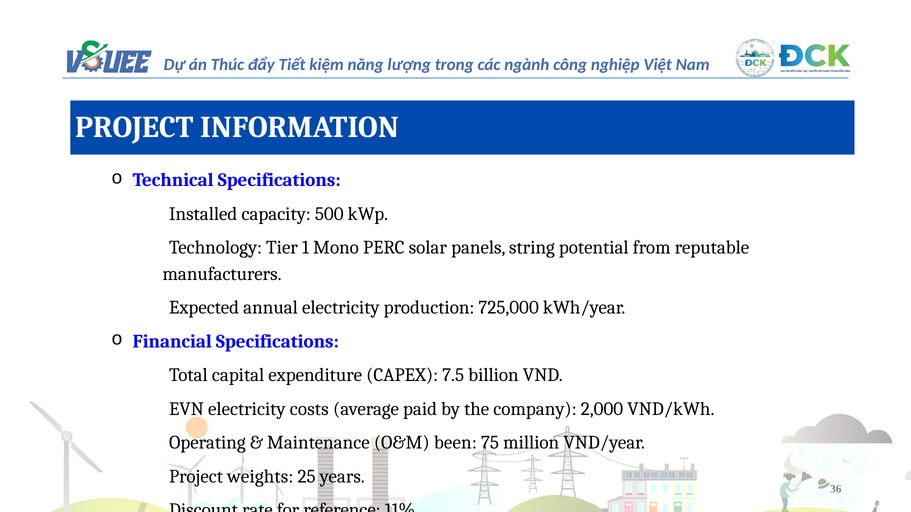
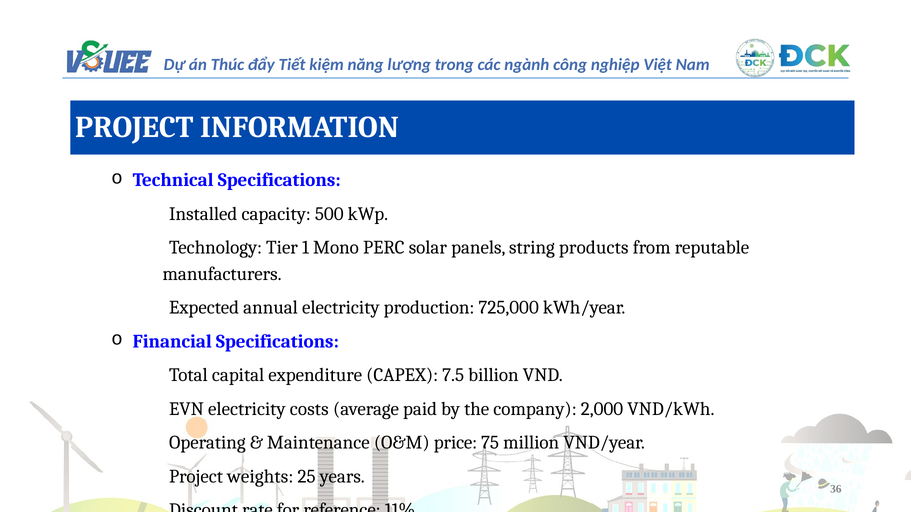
potential: potential -> products
been: been -> price
